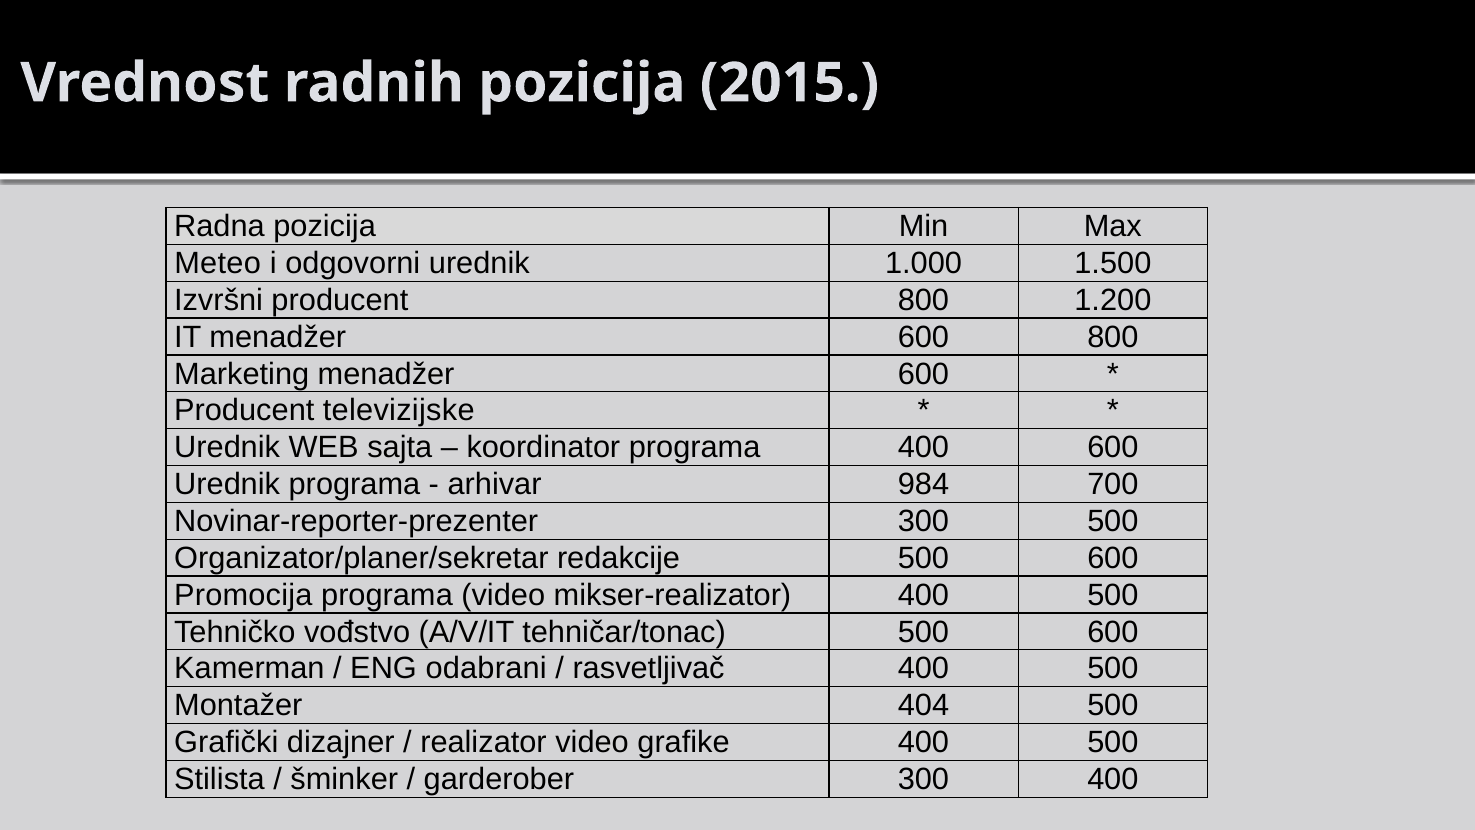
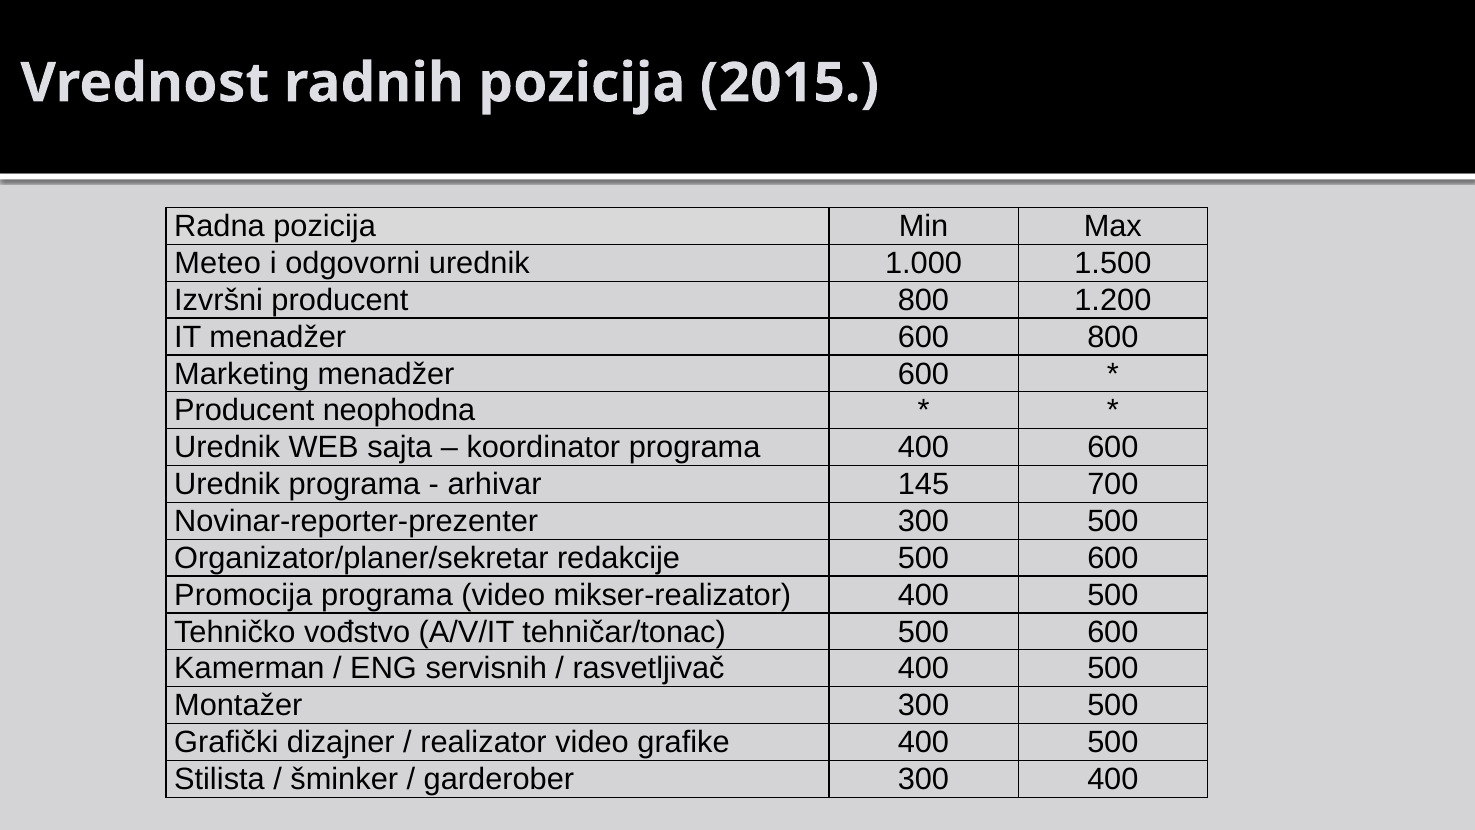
televizijske: televizijske -> neophodna
984: 984 -> 145
odabrani: odabrani -> servisnih
Montažer 404: 404 -> 300
